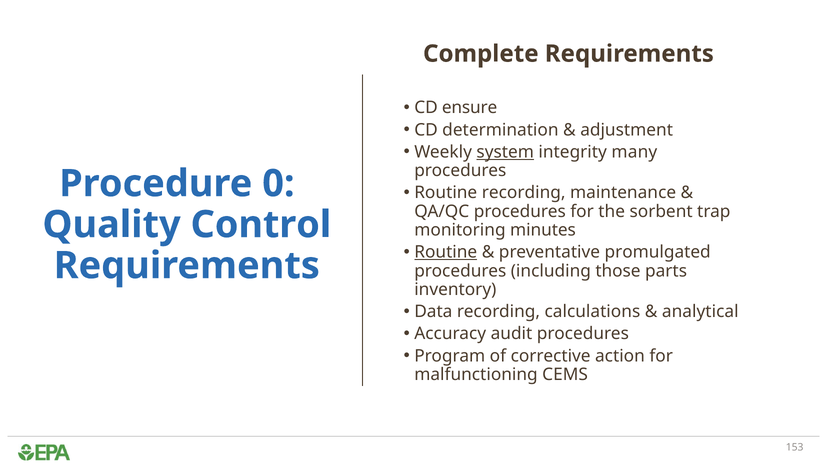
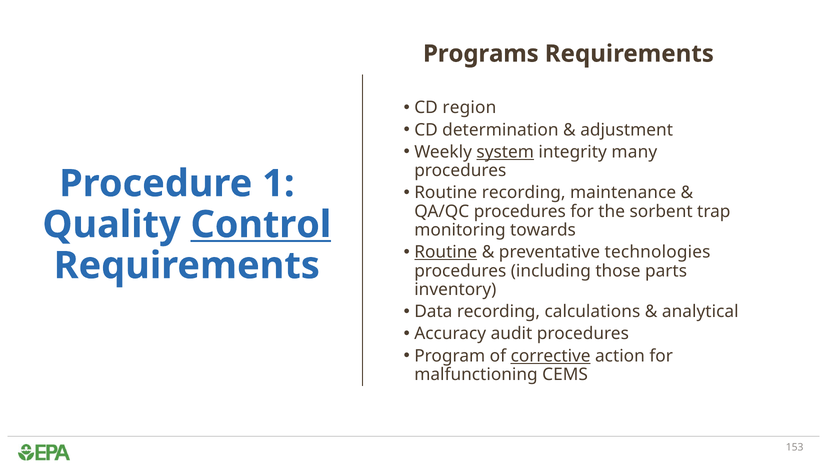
Complete: Complete -> Programs
ensure: ensure -> region
0: 0 -> 1
Control underline: none -> present
minutes: minutes -> towards
promulgated: promulgated -> technologies
corrective underline: none -> present
